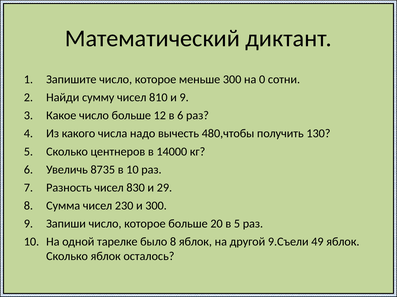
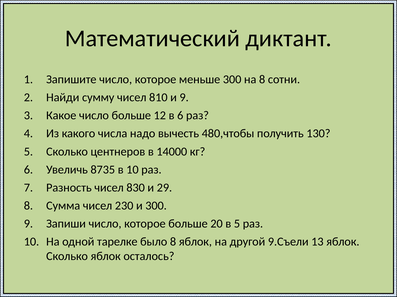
на 0: 0 -> 8
49: 49 -> 13
